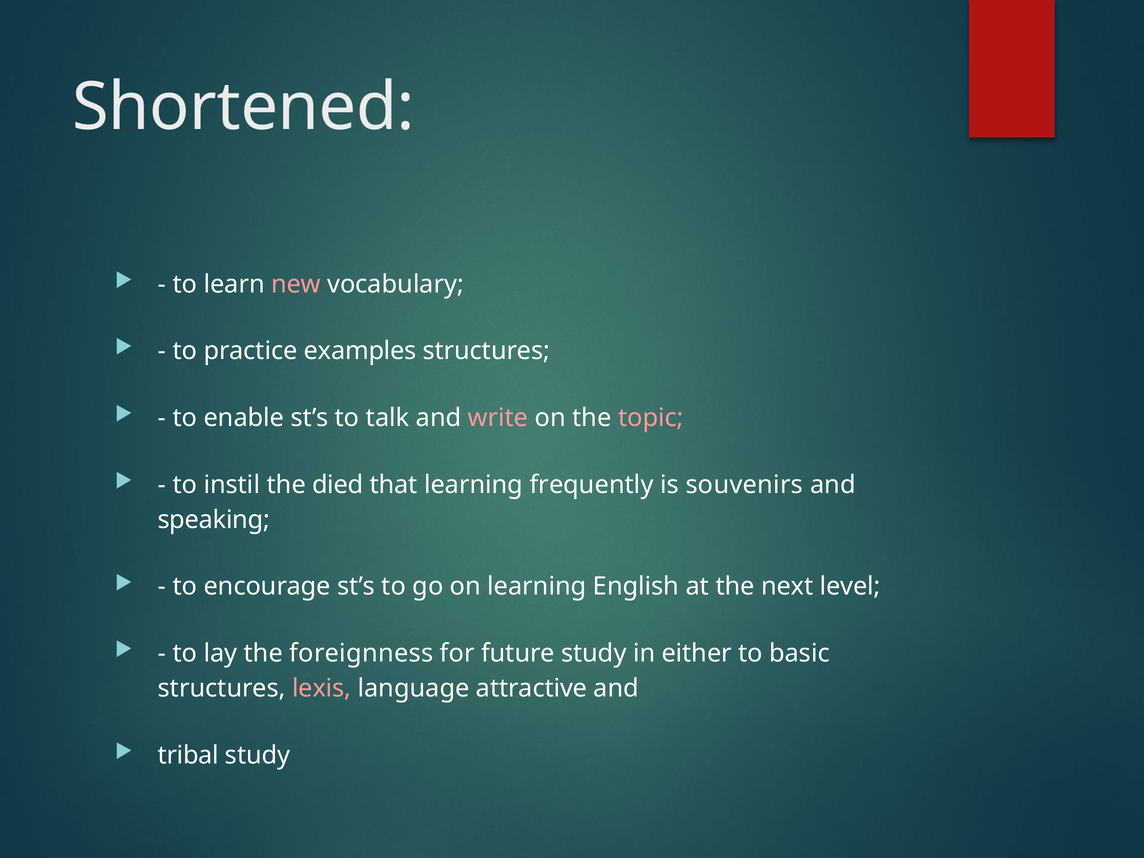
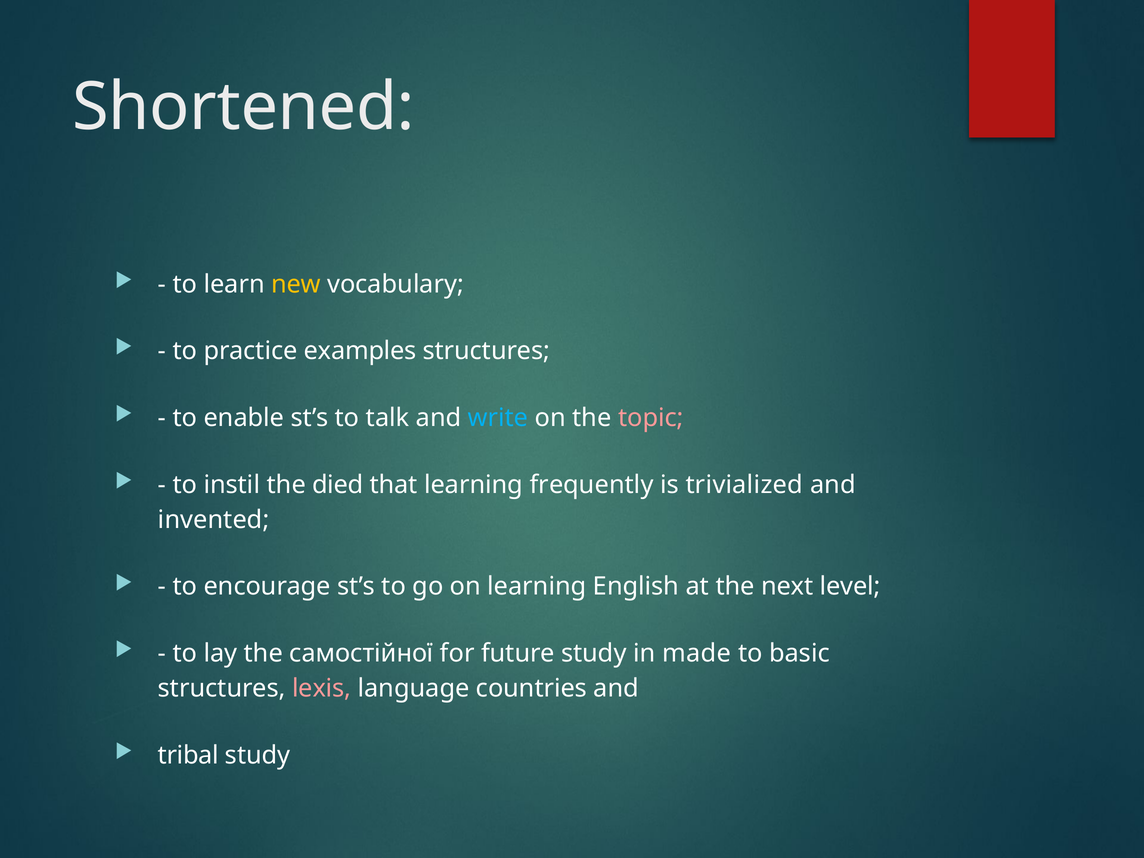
new colour: pink -> yellow
write colour: pink -> light blue
souvenirs: souvenirs -> trivialized
speaking: speaking -> invented
foreignness: foreignness -> самостійної
either: either -> made
attractive: attractive -> countries
